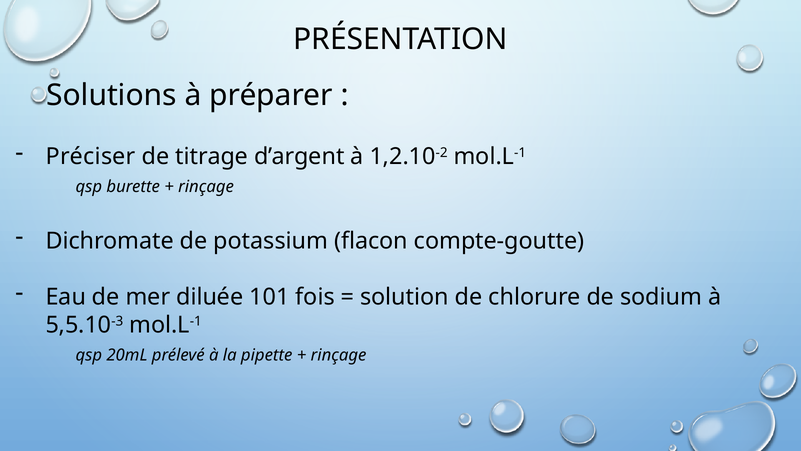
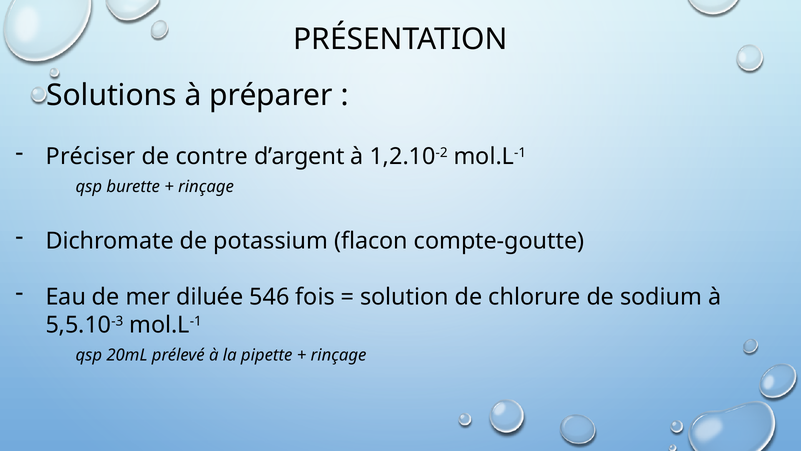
titrage: titrage -> contre
101: 101 -> 546
